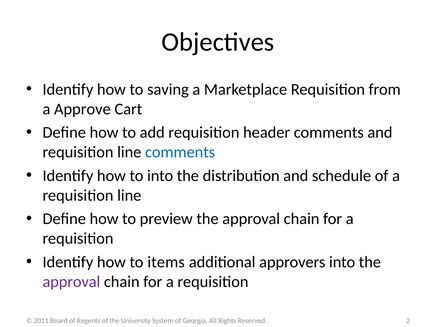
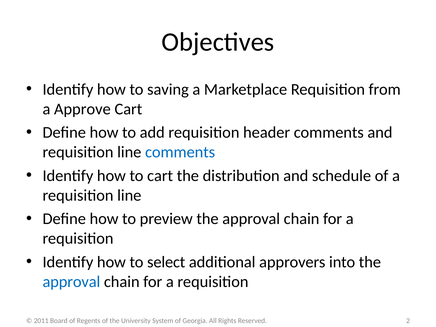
to into: into -> cart
items: items -> select
approval at (71, 282) colour: purple -> blue
